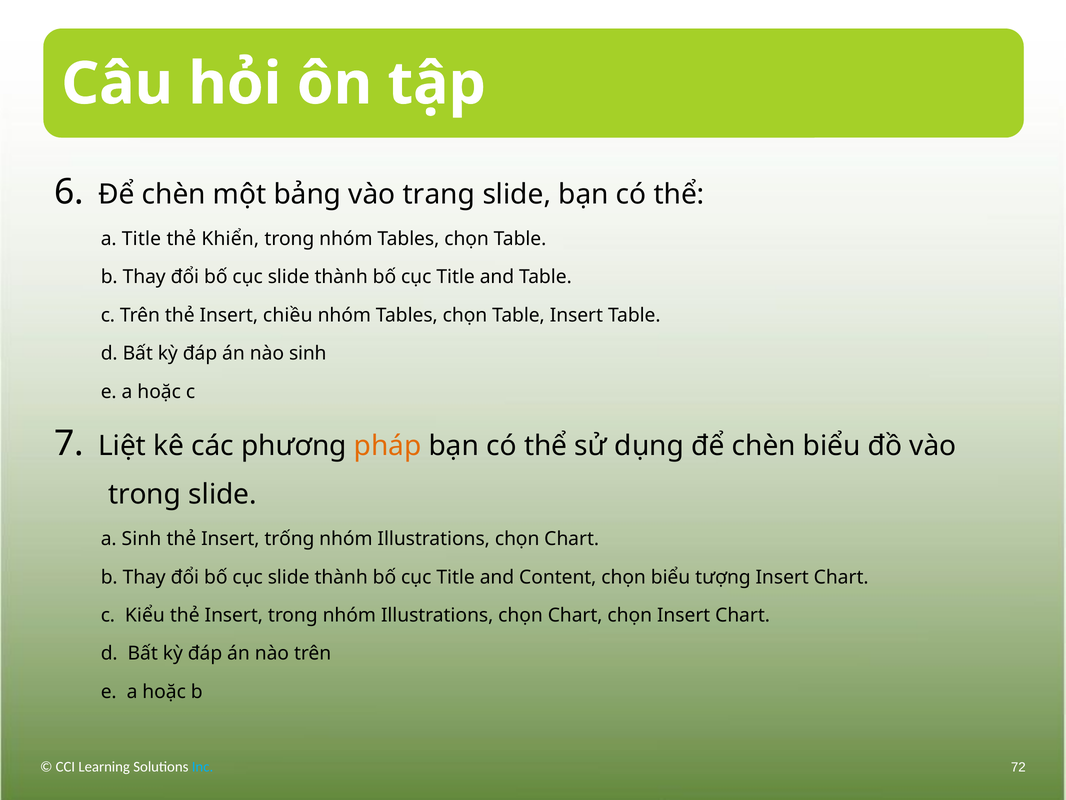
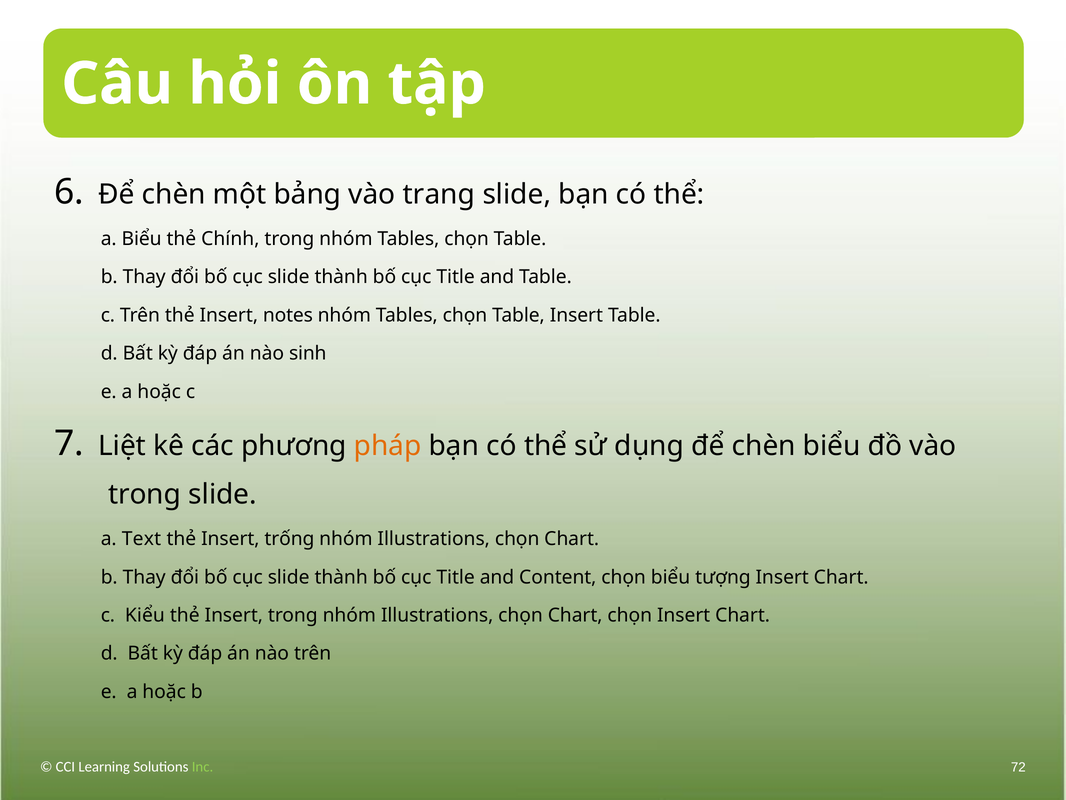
a Title: Title -> Biểu
Khiển: Khiển -> Chính
chiều: chiều -> notes
a Sinh: Sinh -> Text
Inc colour: light blue -> light green
